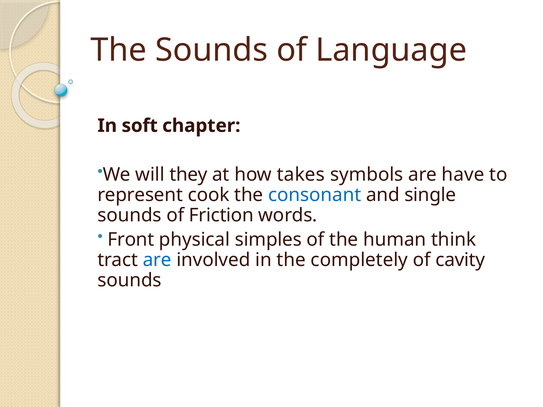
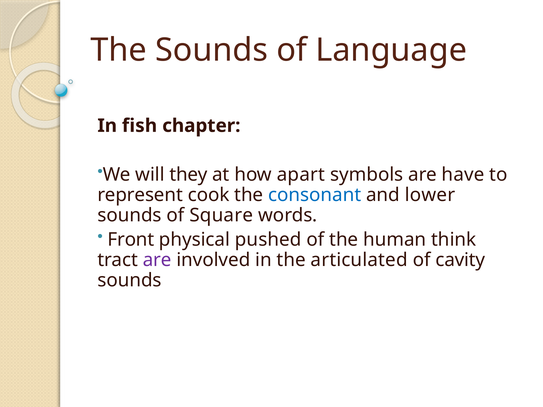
soft: soft -> fish
takes: takes -> apart
single: single -> lower
Friction: Friction -> Square
simples: simples -> pushed
are at (157, 260) colour: blue -> purple
completely: completely -> articulated
